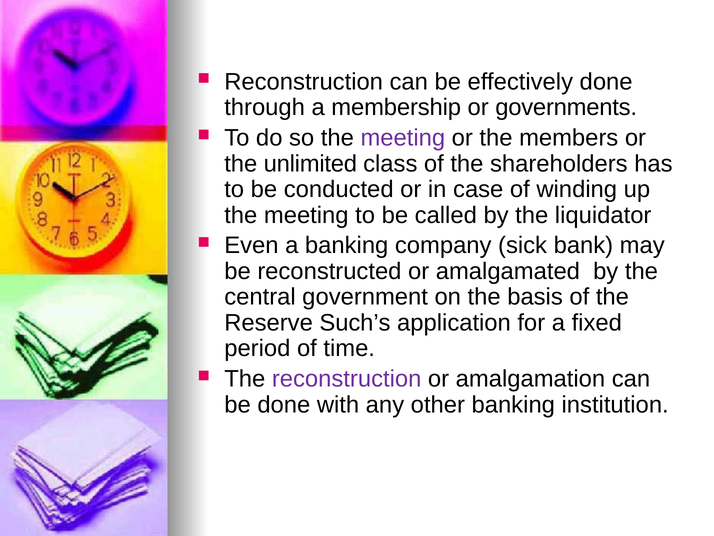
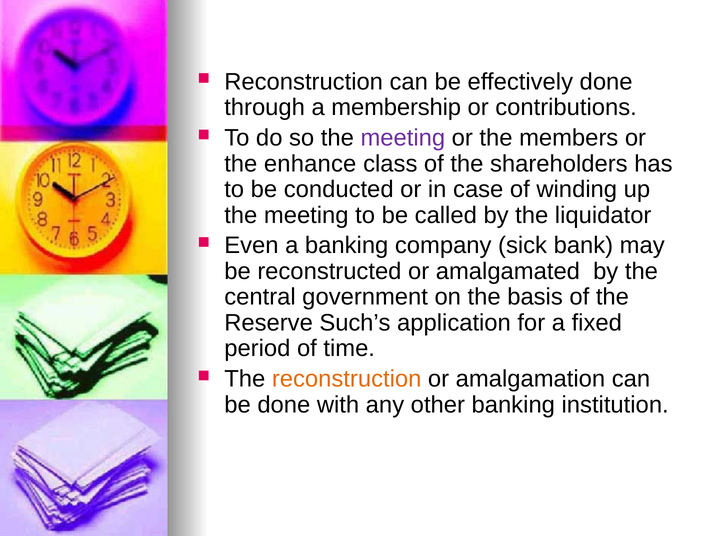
governments: governments -> contributions
unlimited: unlimited -> enhance
reconstruction at (347, 379) colour: purple -> orange
